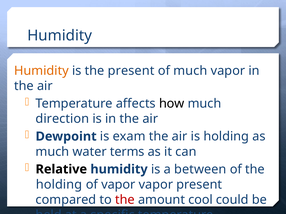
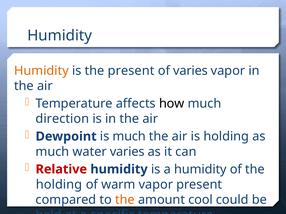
of much: much -> varies
is exam: exam -> much
water terms: terms -> varies
Relative colour: black -> red
a between: between -> humidity
of vapor: vapor -> warm
the at (125, 200) colour: red -> orange
